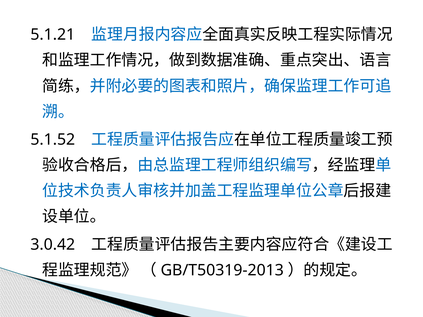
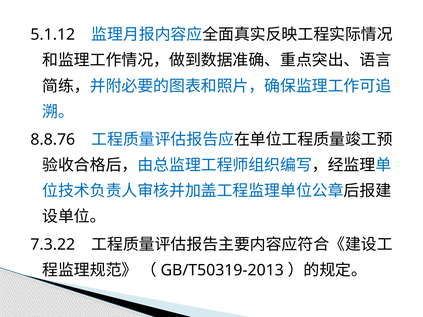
5.1.21: 5.1.21 -> 5.1.12
5.1.52: 5.1.52 -> 8.8.76
3.0.42: 3.0.42 -> 7.3.22
